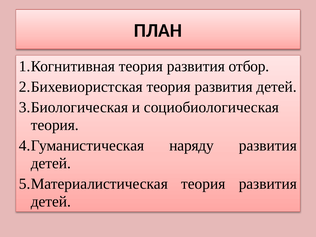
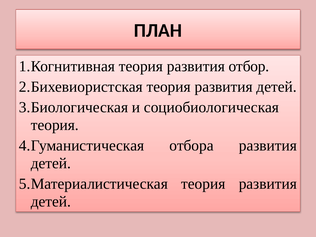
наряду: наряду -> отбора
